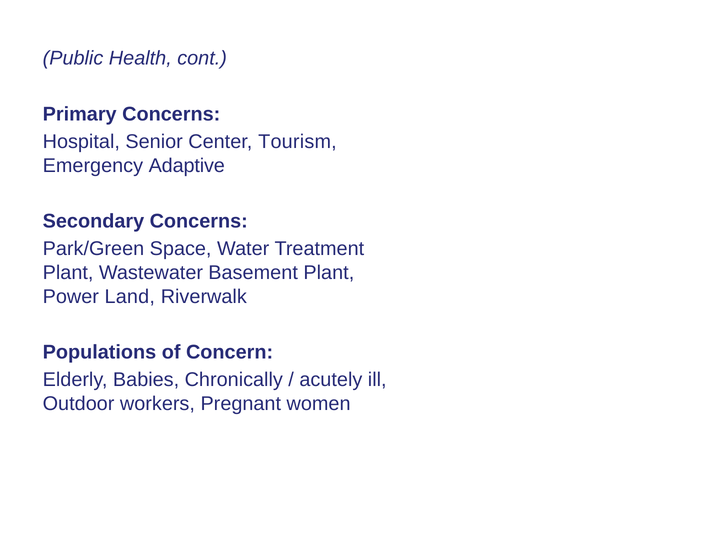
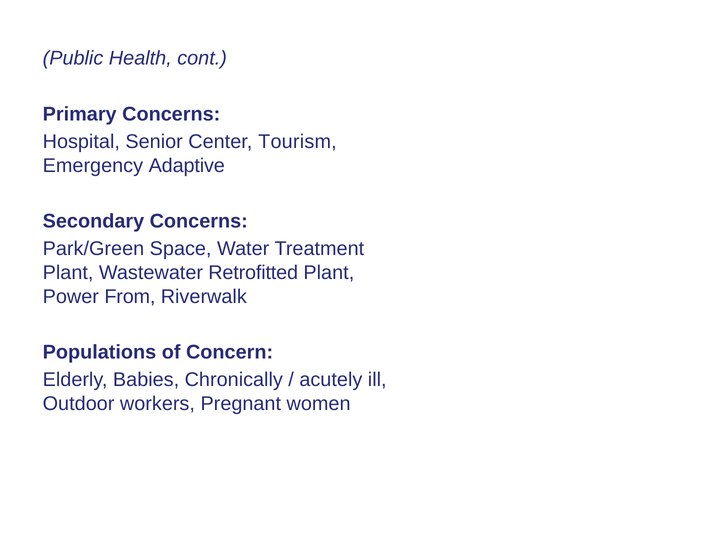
Basement: Basement -> Retrofitted
Land: Land -> From
